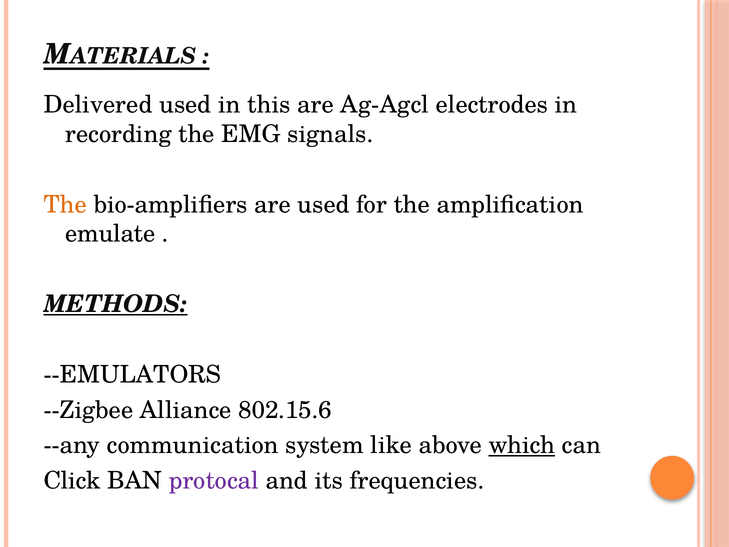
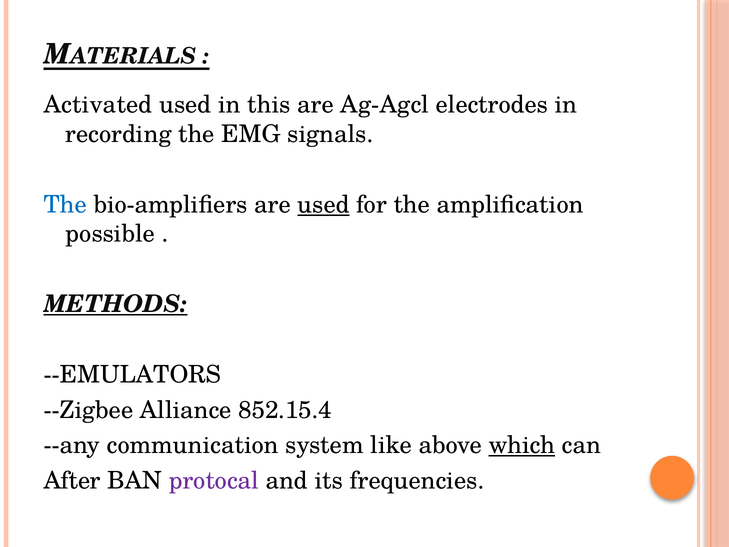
Delivered: Delivered -> Activated
The at (65, 205) colour: orange -> blue
used at (324, 205) underline: none -> present
emulate: emulate -> possible
802.15.6: 802.15.6 -> 852.15.4
Click: Click -> After
